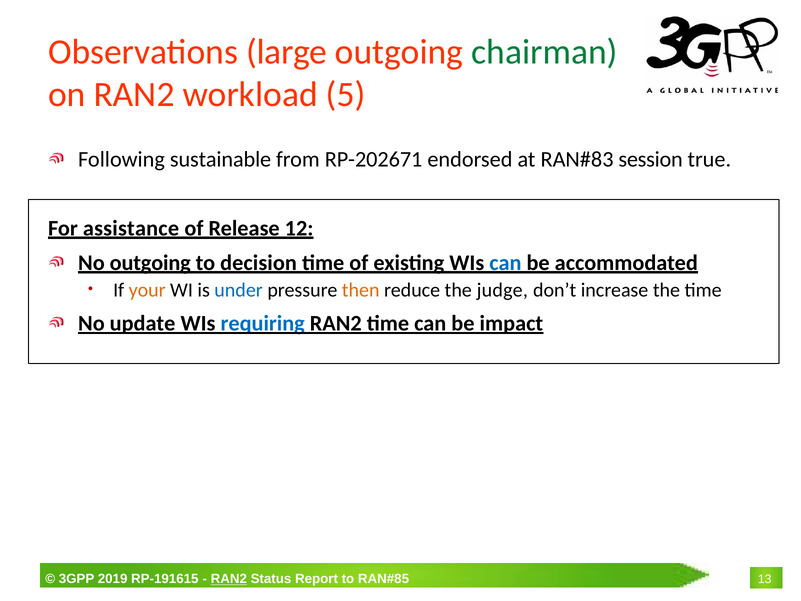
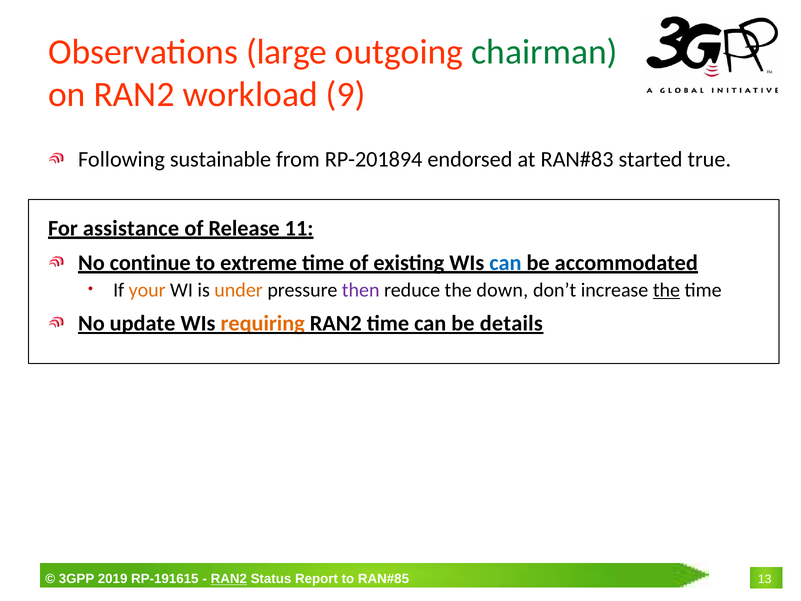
5: 5 -> 9
RP-202671: RP-202671 -> RP-201894
session: session -> started
12: 12 -> 11
No outgoing: outgoing -> continue
decision: decision -> extreme
under colour: blue -> orange
then colour: orange -> purple
judge: judge -> down
the at (666, 290) underline: none -> present
requiring colour: blue -> orange
impact: impact -> details
